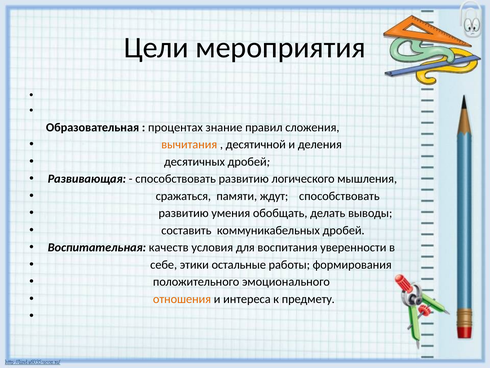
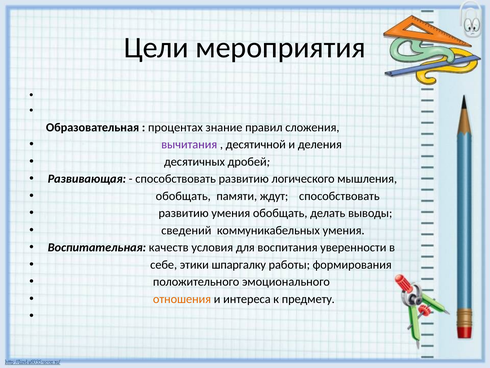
вычитания colour: orange -> purple
сражаться at (183, 196): сражаться -> обобщать
составить: составить -> сведений
коммуникабельных дробей: дробей -> умения
остальные: остальные -> шпаргалку
